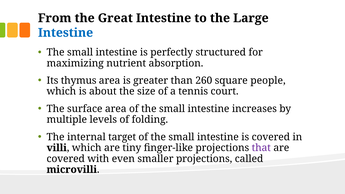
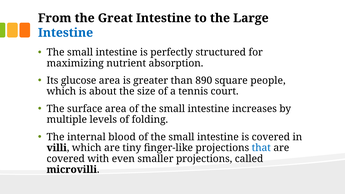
thymus: thymus -> glucose
260: 260 -> 890
target: target -> blood
that colour: purple -> blue
